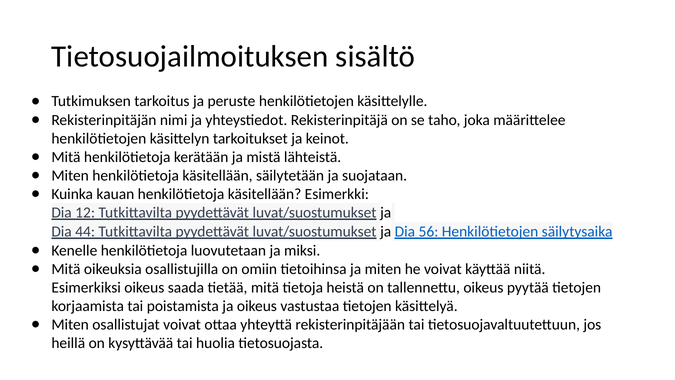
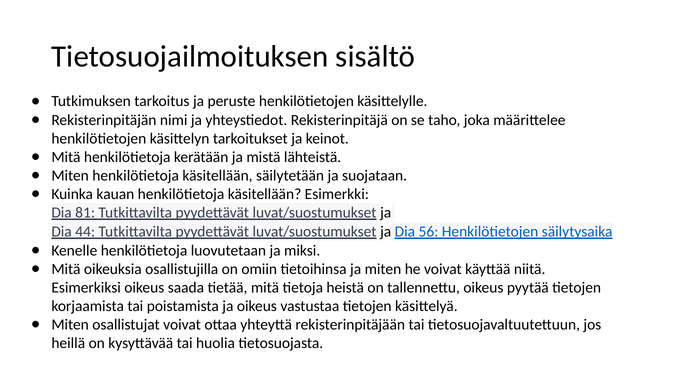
12: 12 -> 81
